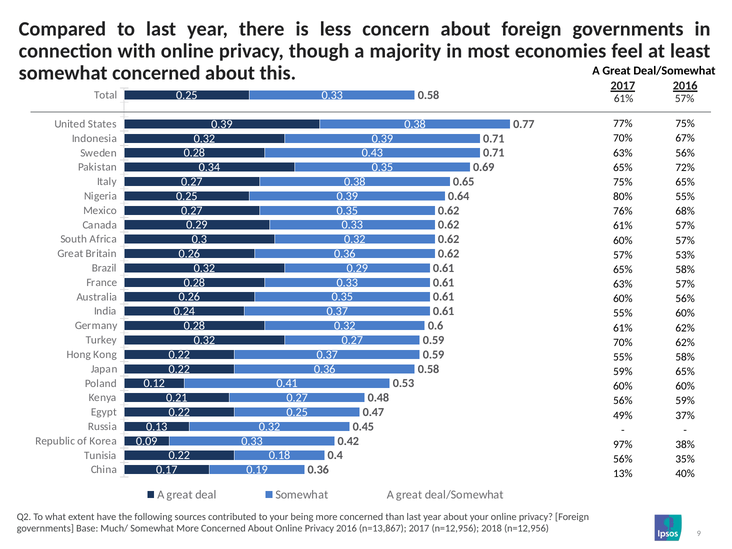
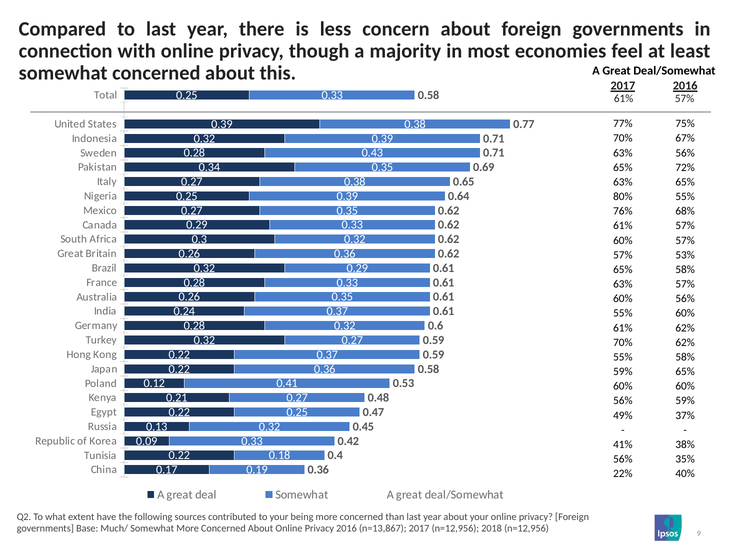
75% at (623, 182): 75% -> 63%
97%: 97% -> 41%
13%: 13% -> 22%
